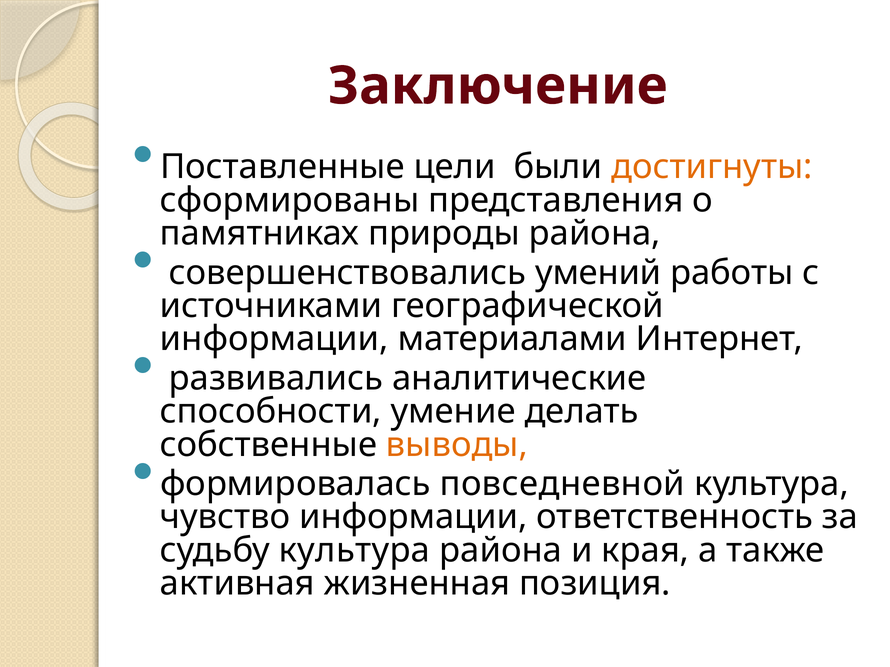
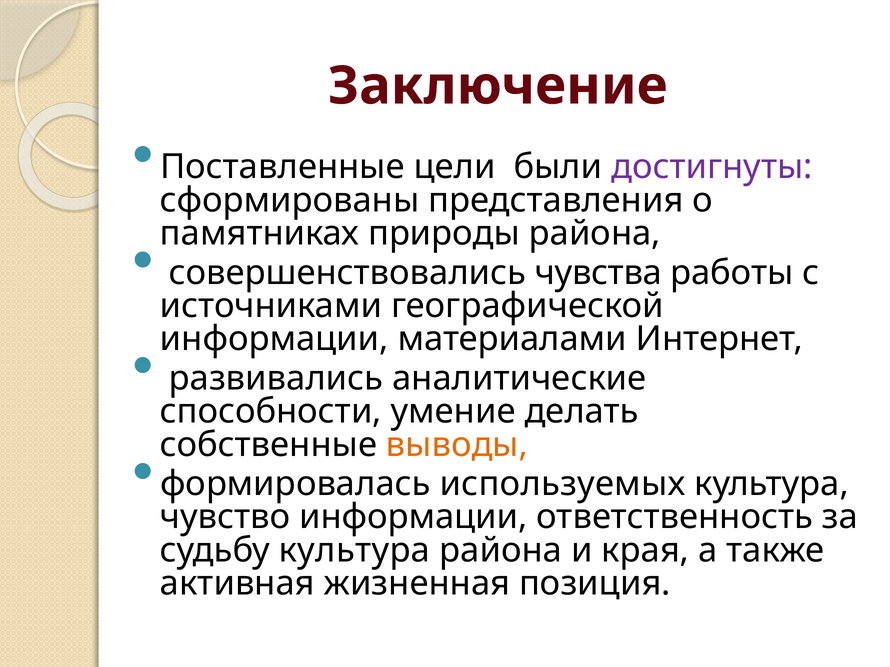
достигнуты colour: orange -> purple
умений: умений -> чувства
повседневной: повседневной -> используемых
